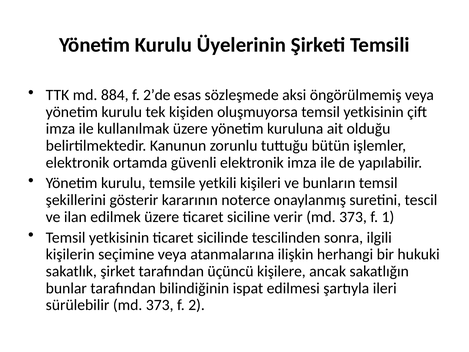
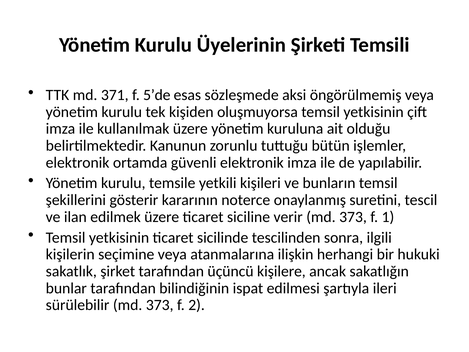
884: 884 -> 371
2’de: 2’de -> 5’de
